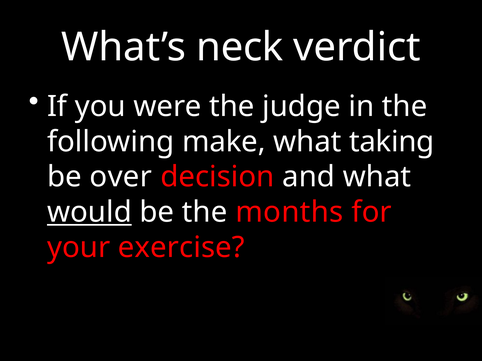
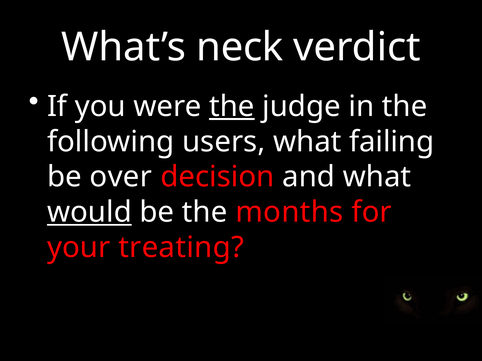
the at (232, 106) underline: none -> present
make: make -> users
taking: taking -> failing
exercise: exercise -> treating
